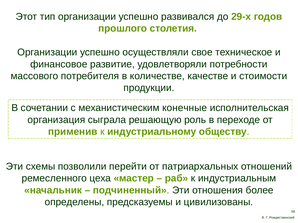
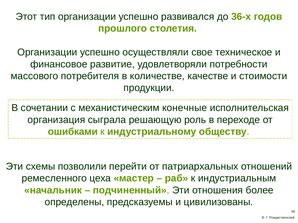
29-х: 29-х -> 36-х
применив: применив -> ошибками
